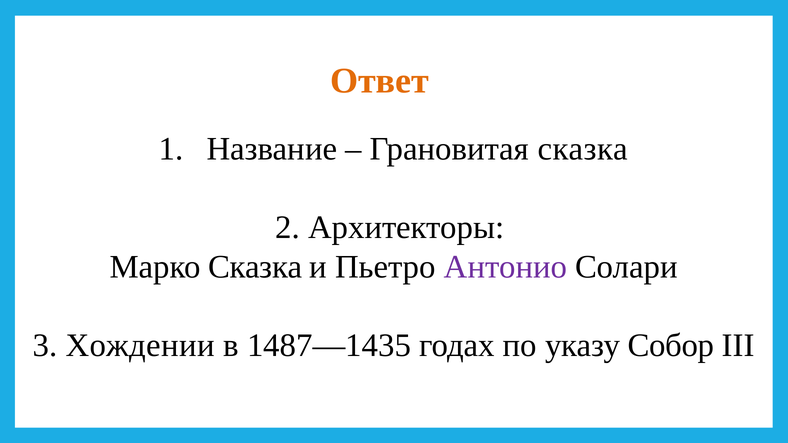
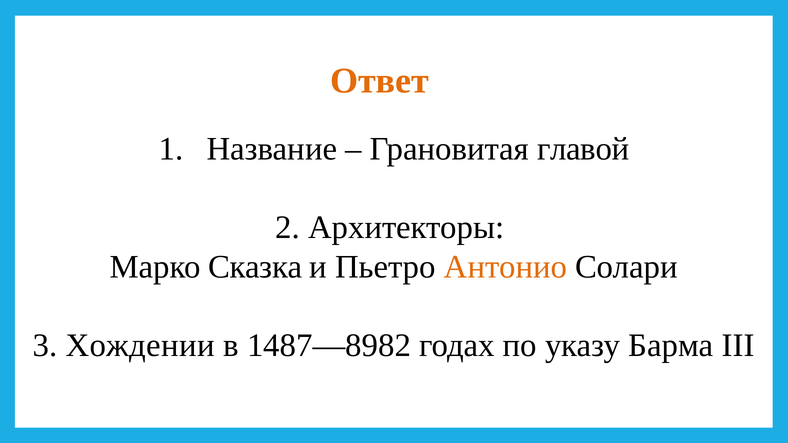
Грановитая сказка: сказка -> главой
Антонио colour: purple -> orange
1487—1435: 1487—1435 -> 1487—8982
Собор: Собор -> Барма
